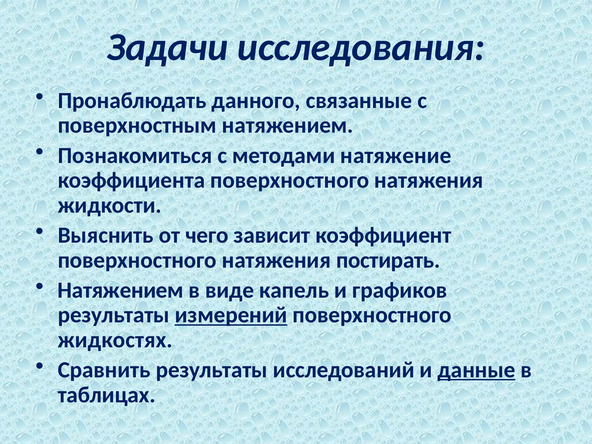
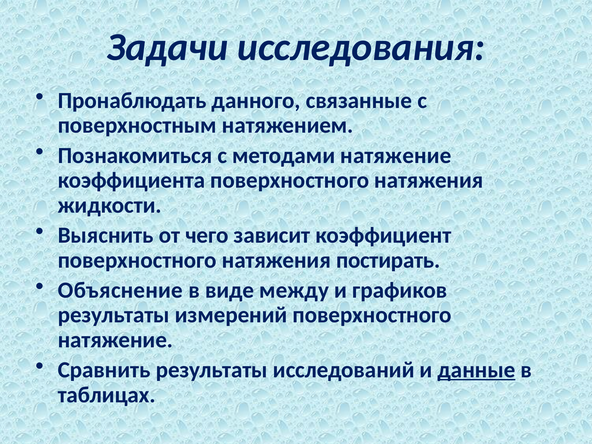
Натяжением at (121, 290): Натяжением -> Объяснение
капель: капель -> между
измерений underline: present -> none
жидкостях at (115, 340): жидкостях -> натяжение
